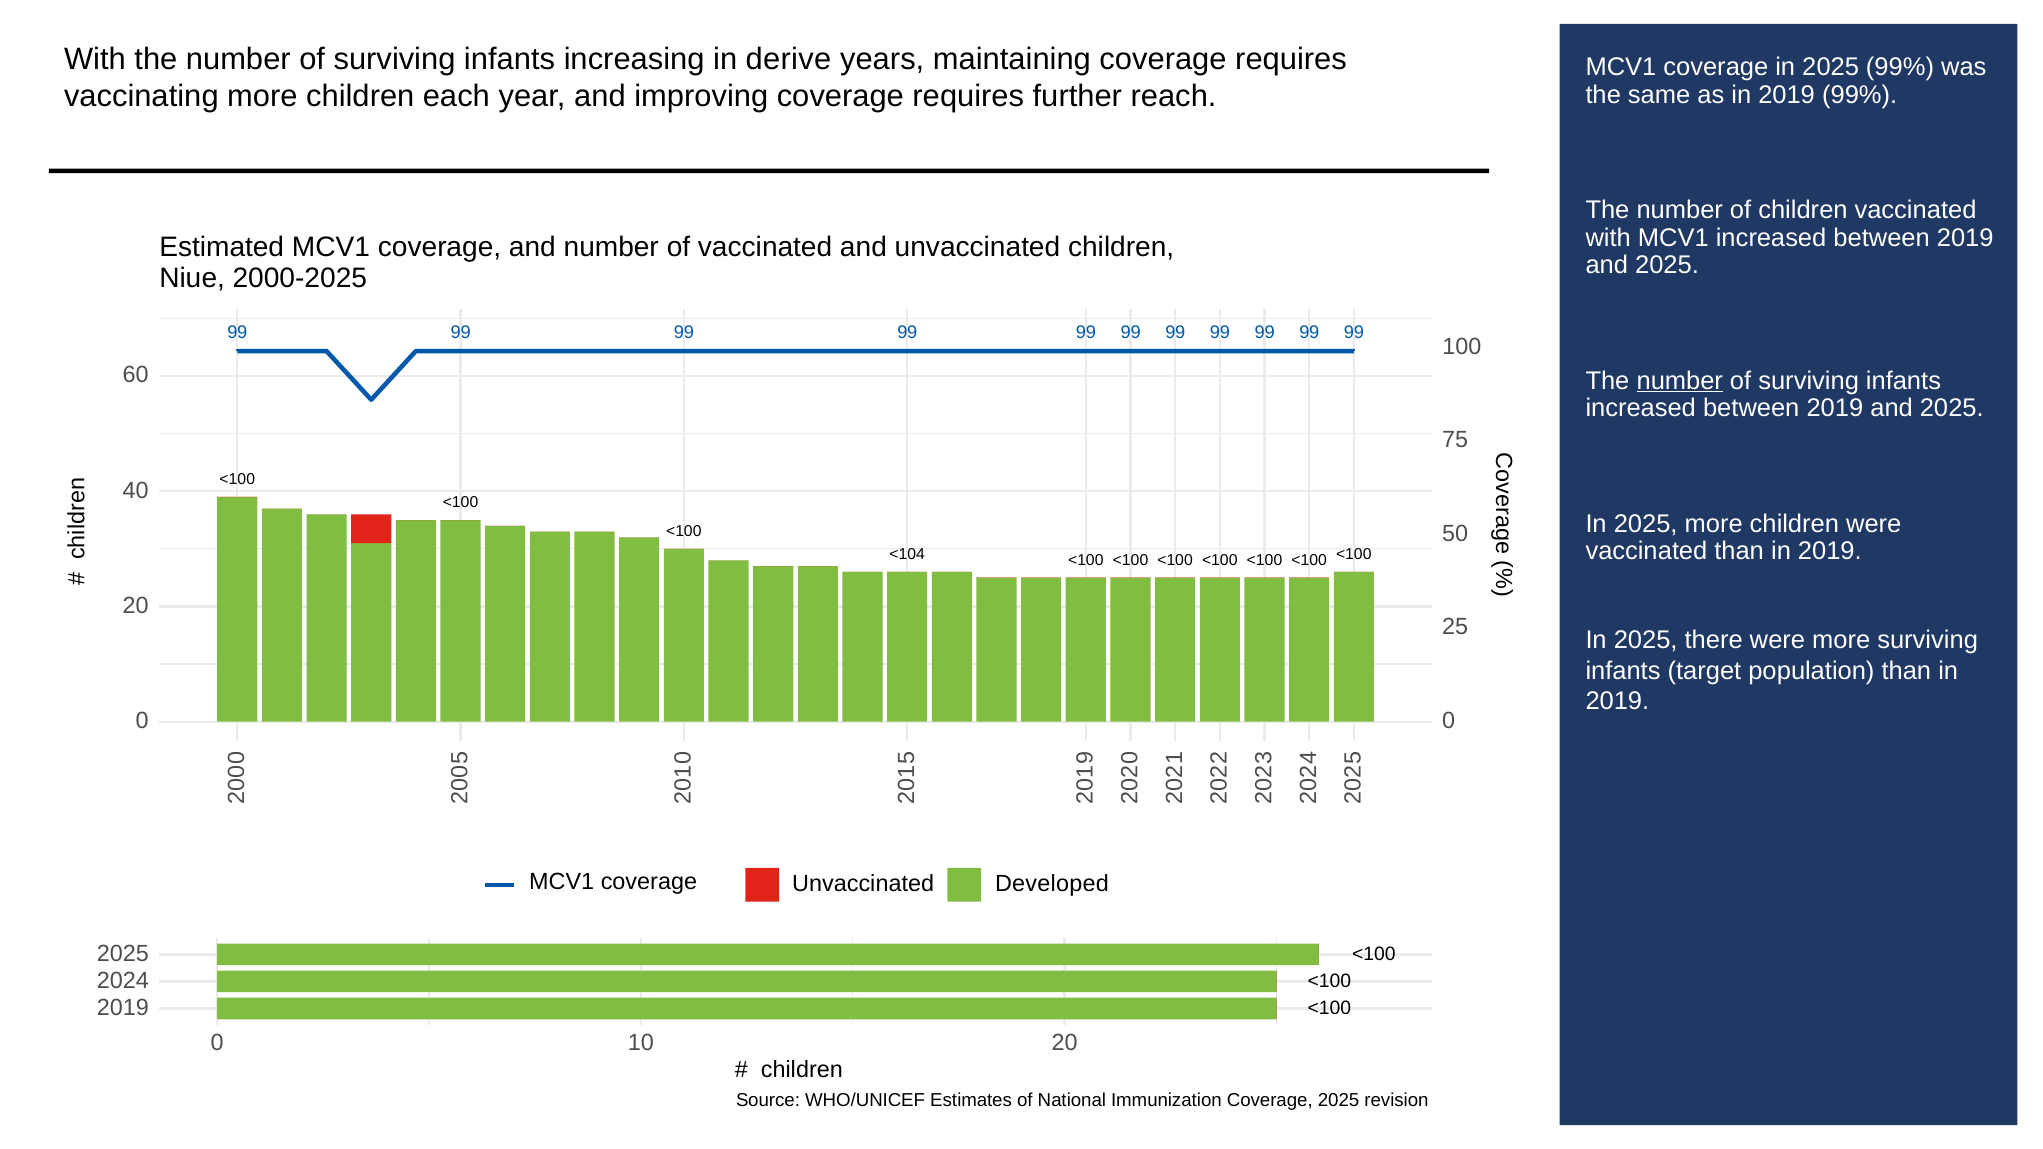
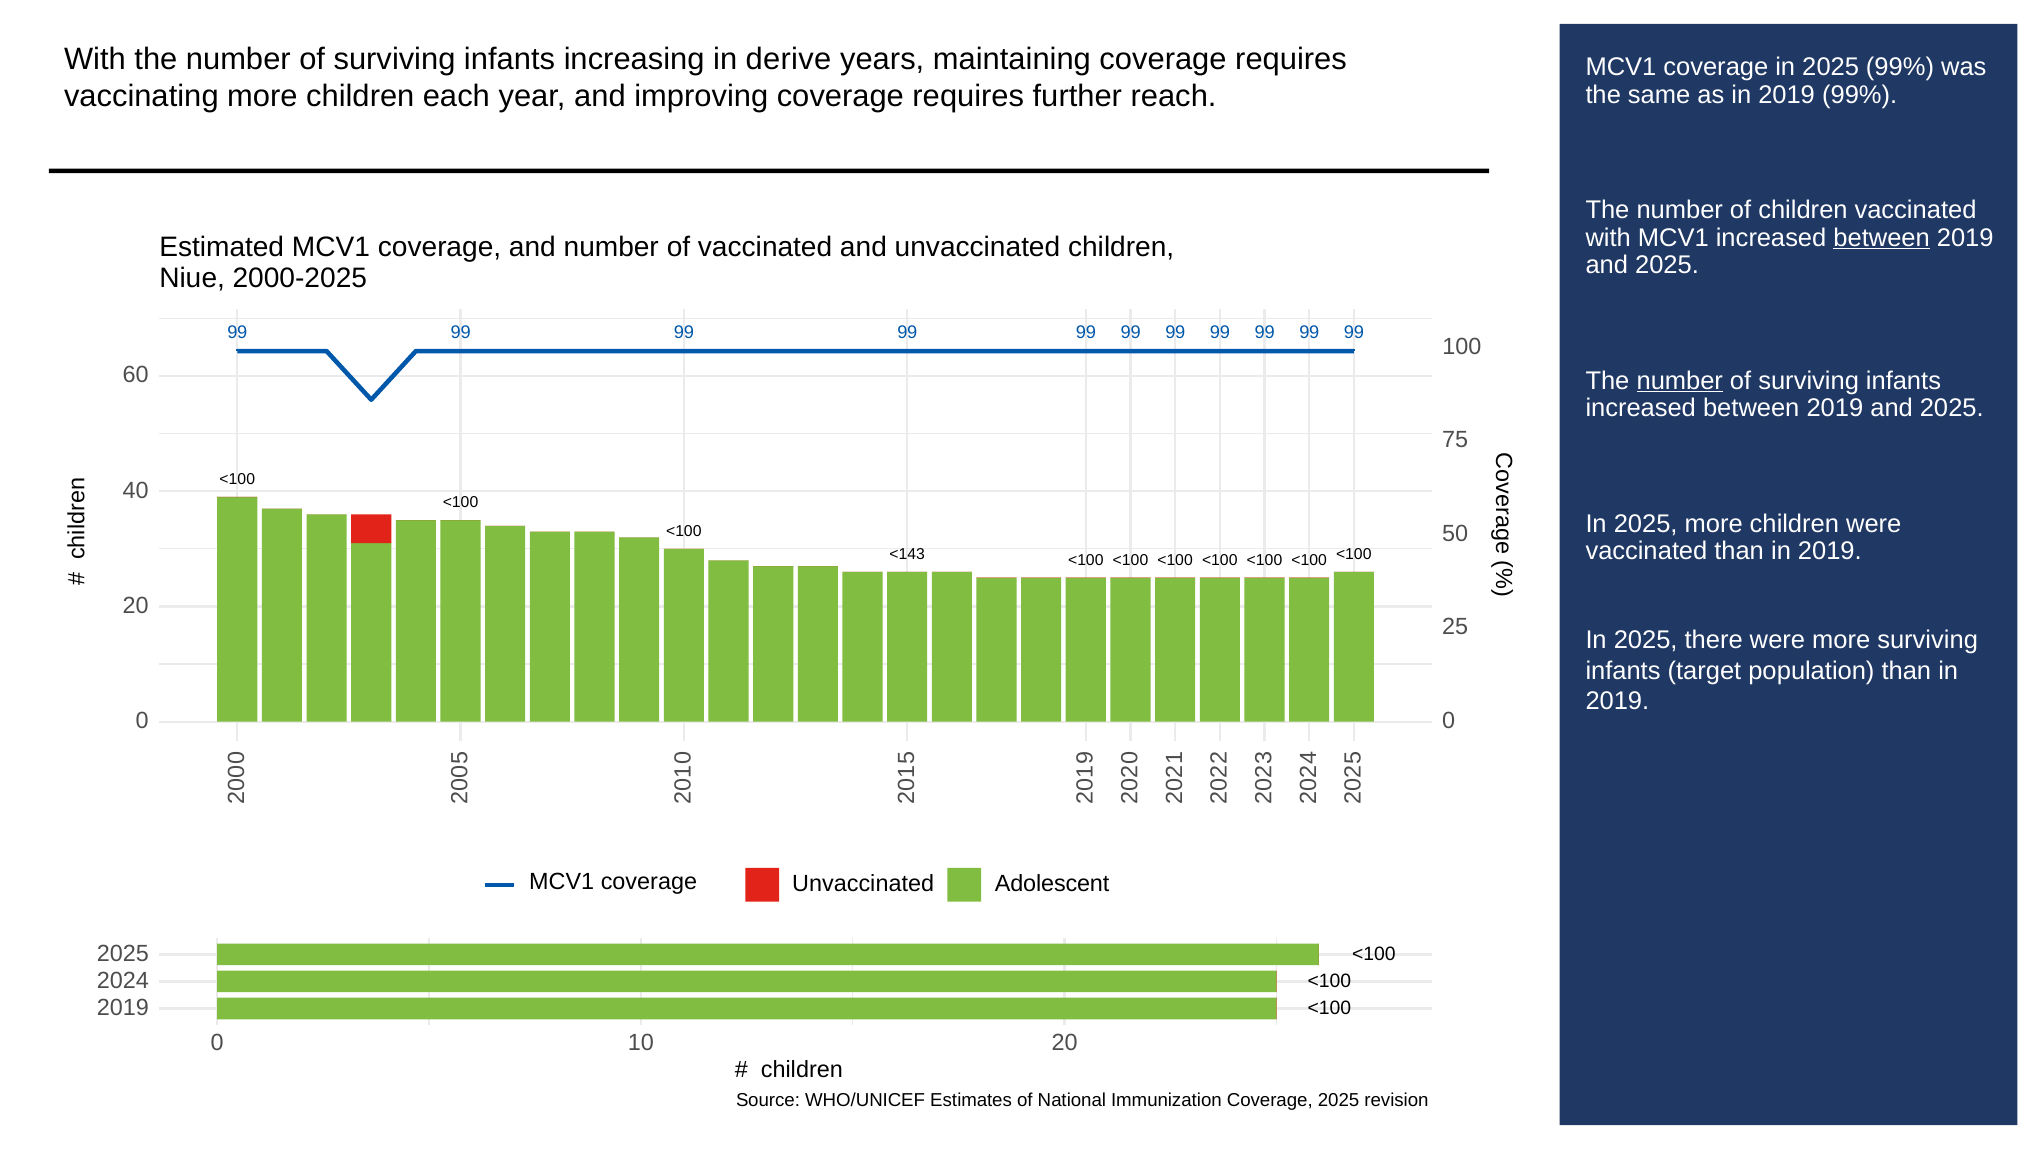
between at (1882, 238) underline: none -> present
<104: <104 -> <143
Developed: Developed -> Adolescent
